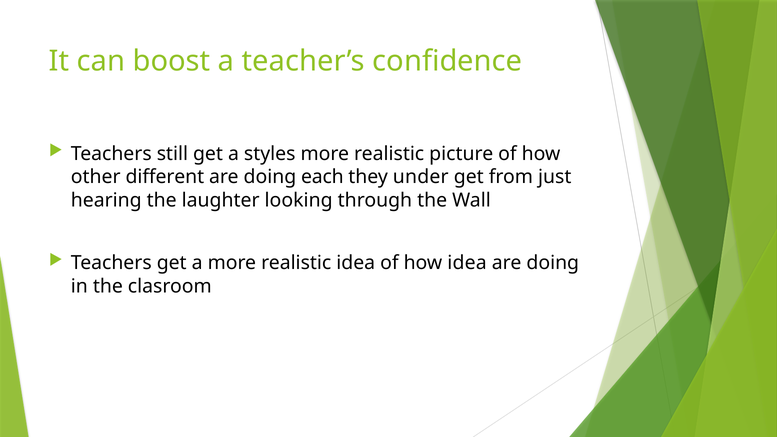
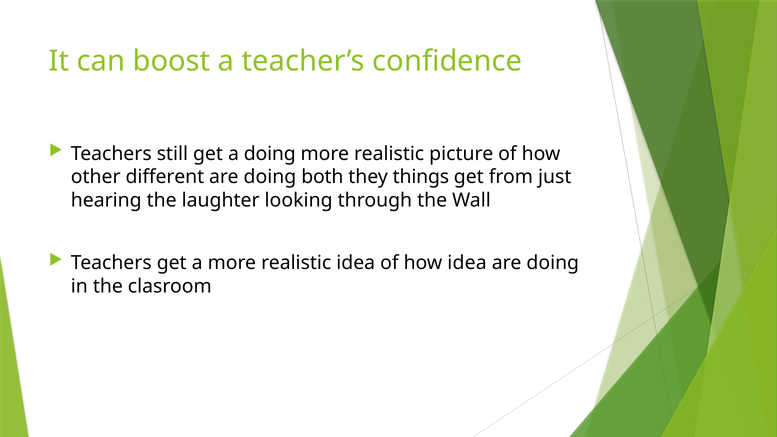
a styles: styles -> doing
each: each -> both
under: under -> things
